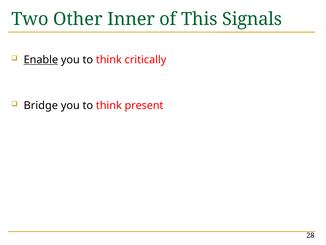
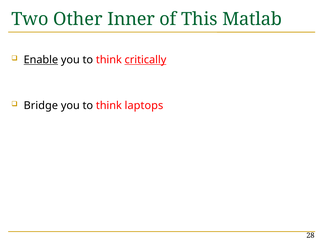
Signals: Signals -> Matlab
critically underline: none -> present
present: present -> laptops
